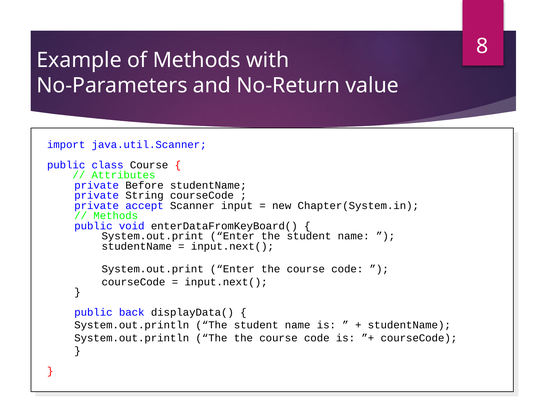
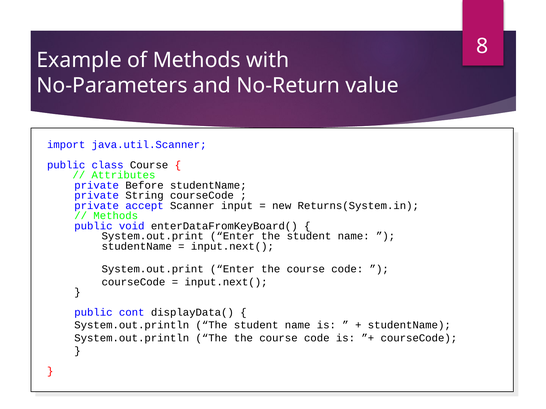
Chapter(System.in: Chapter(System.in -> Returns(System.in
back: back -> cont
